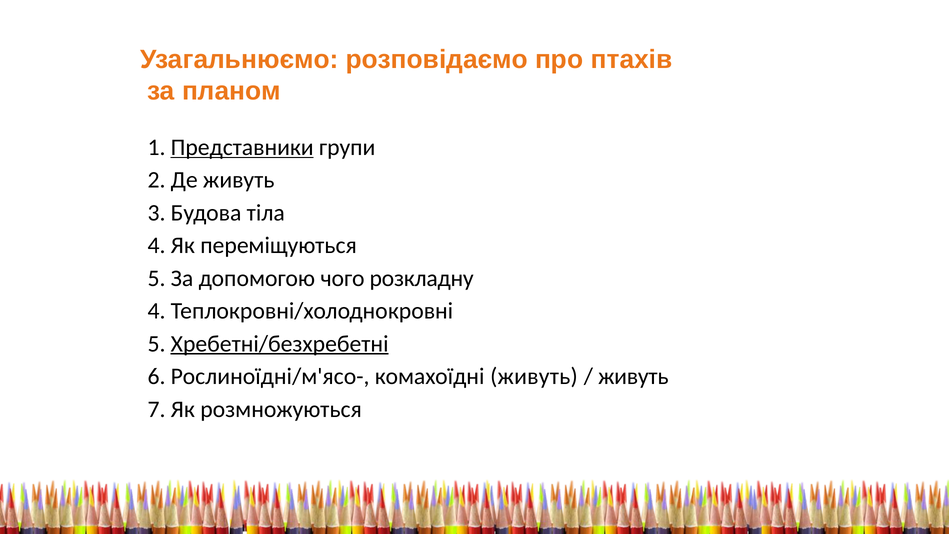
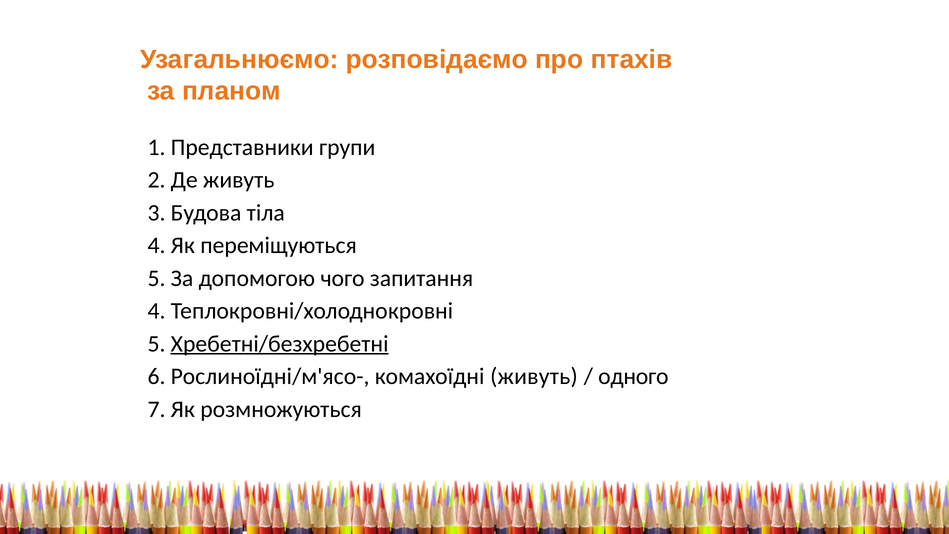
Представники underline: present -> none
розкладну: розкладну -> запитання
живуть at (633, 376): живуть -> одного
